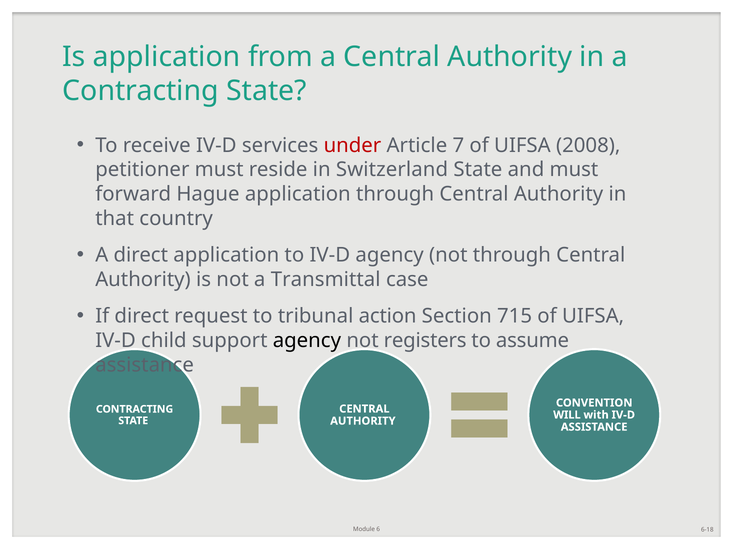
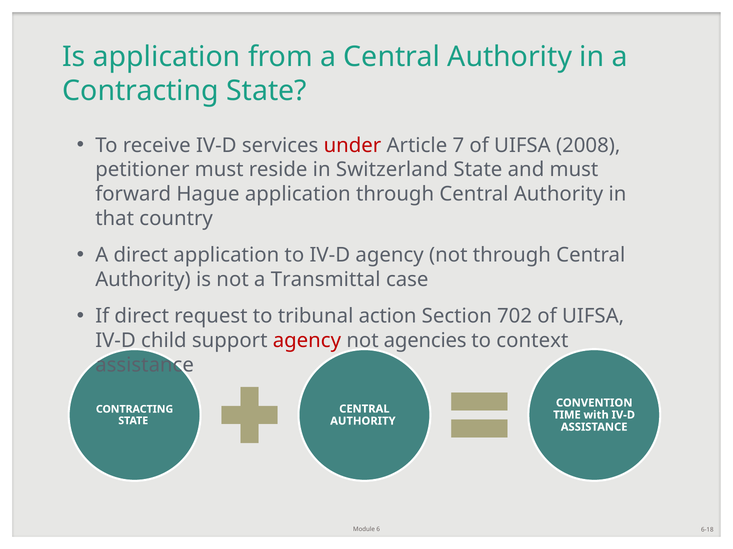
715: 715 -> 702
agency at (307, 341) colour: black -> red
registers: registers -> agencies
assume: assume -> context
WILL: WILL -> TIME
